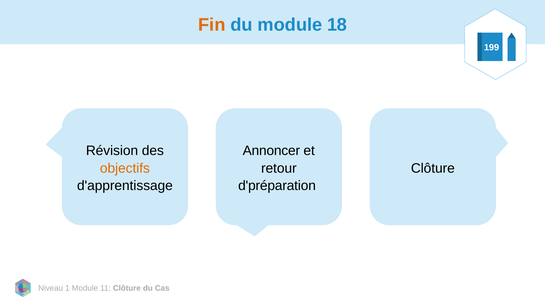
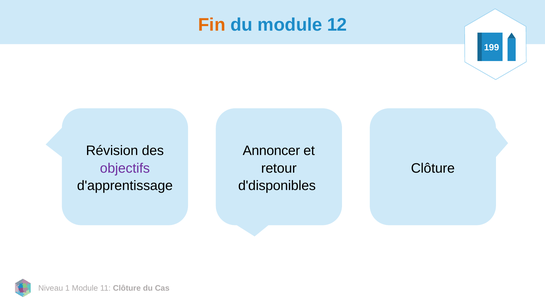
18: 18 -> 12
objectifs colour: orange -> purple
d'préparation: d'préparation -> d'disponibles
